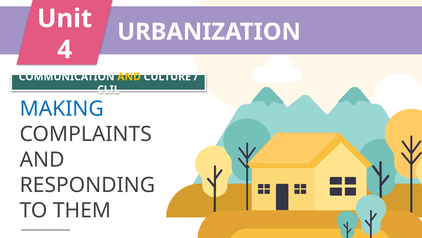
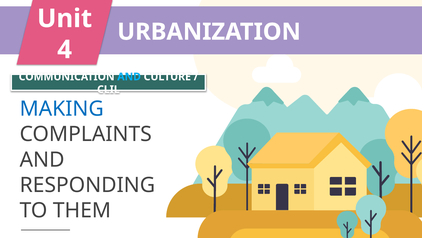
AND at (129, 77) colour: yellow -> light blue
